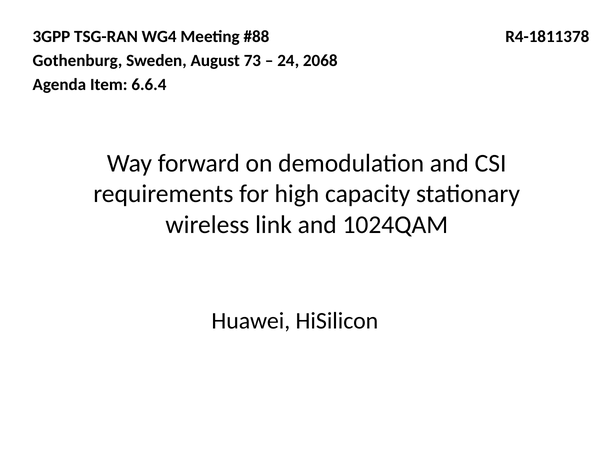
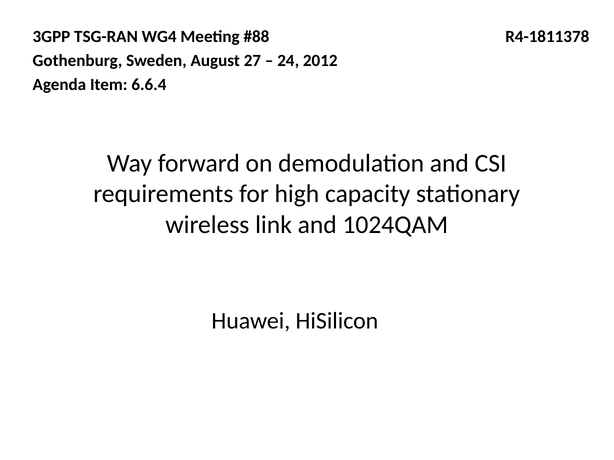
73: 73 -> 27
2068: 2068 -> 2012
